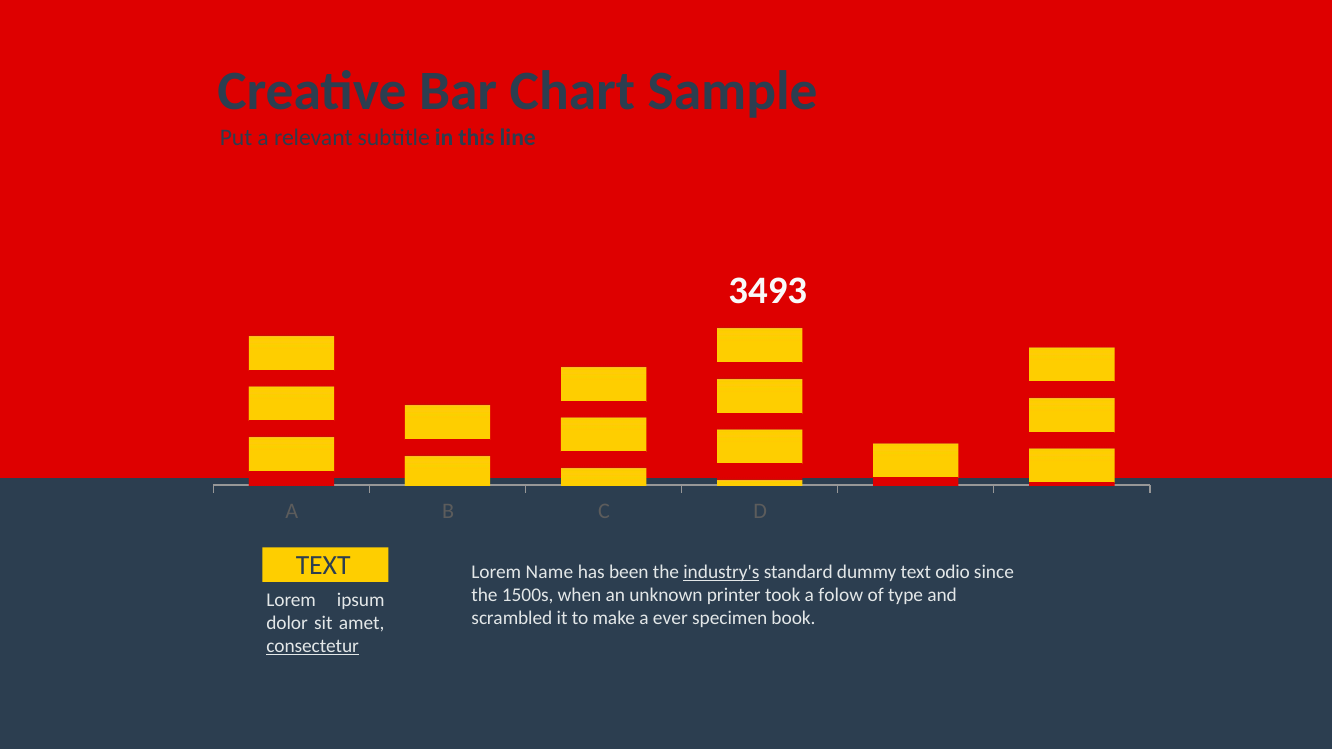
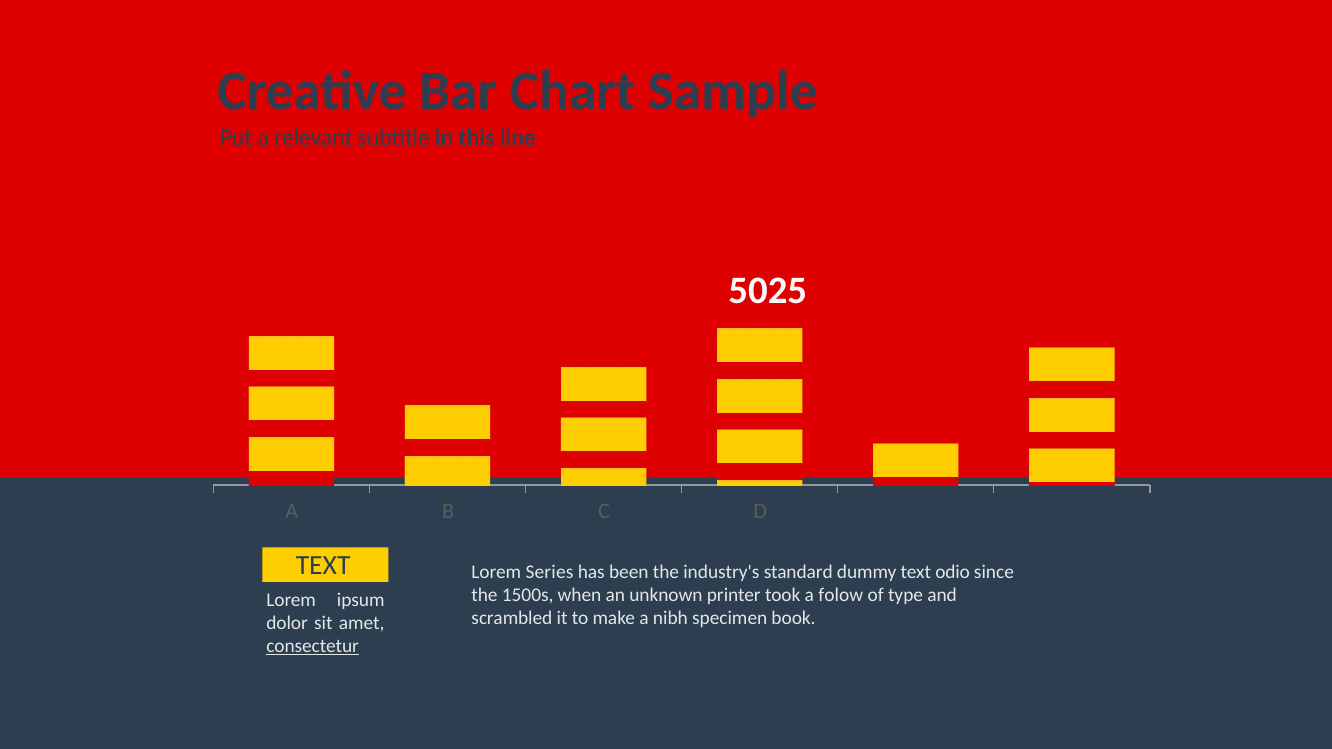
3493: 3493 -> 5025
Name: Name -> Series
industry's underline: present -> none
ever: ever -> nibh
